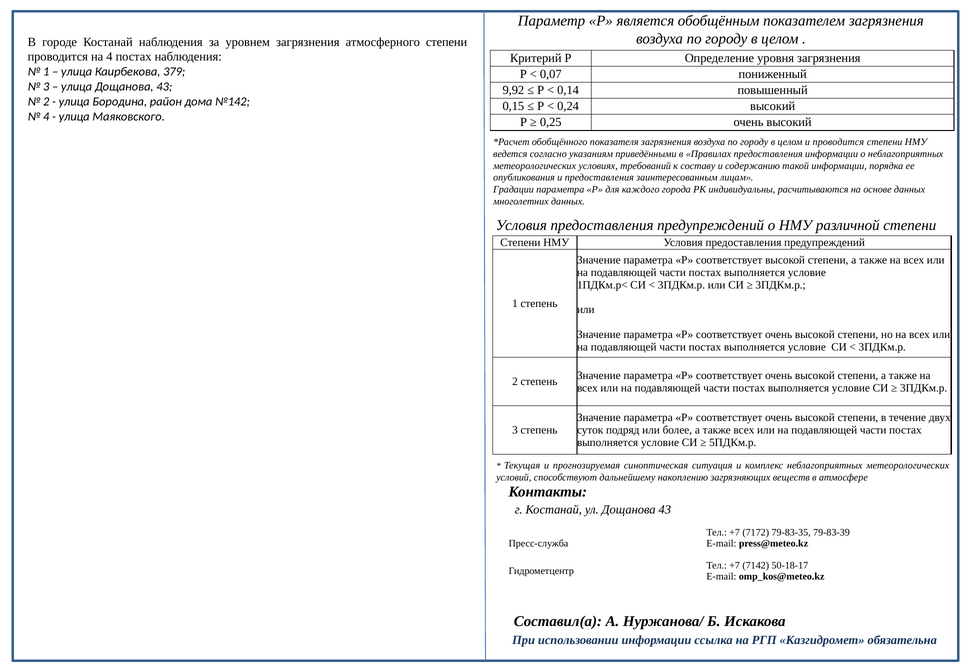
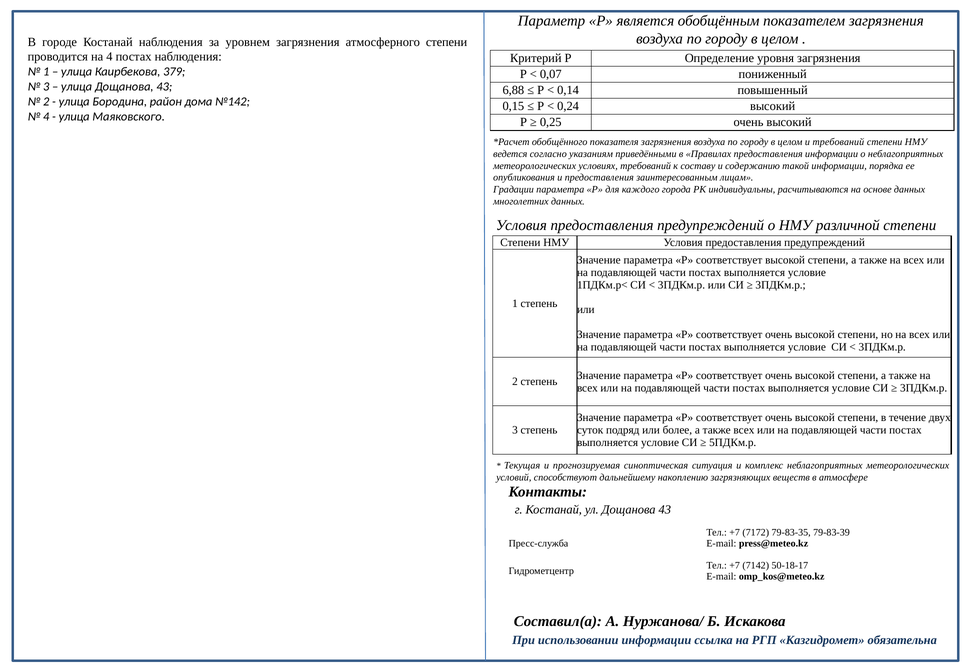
9,92: 9,92 -> 6,88
и проводится: проводится -> требований
